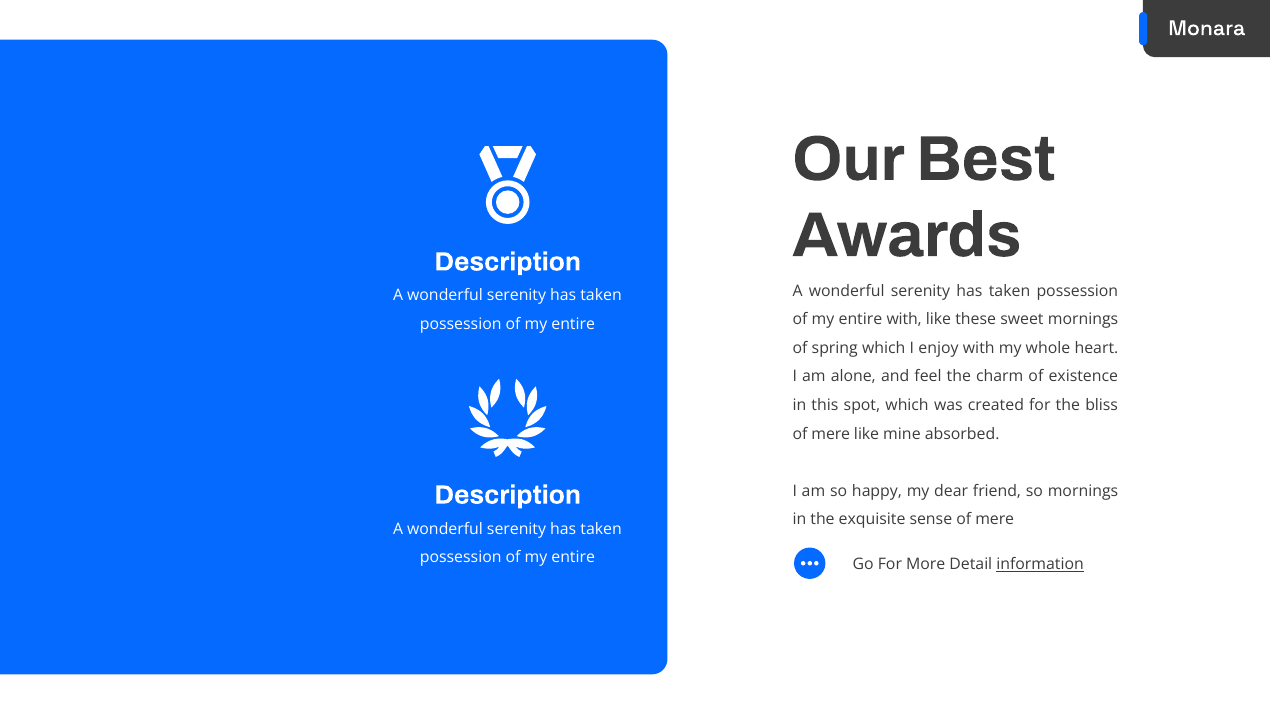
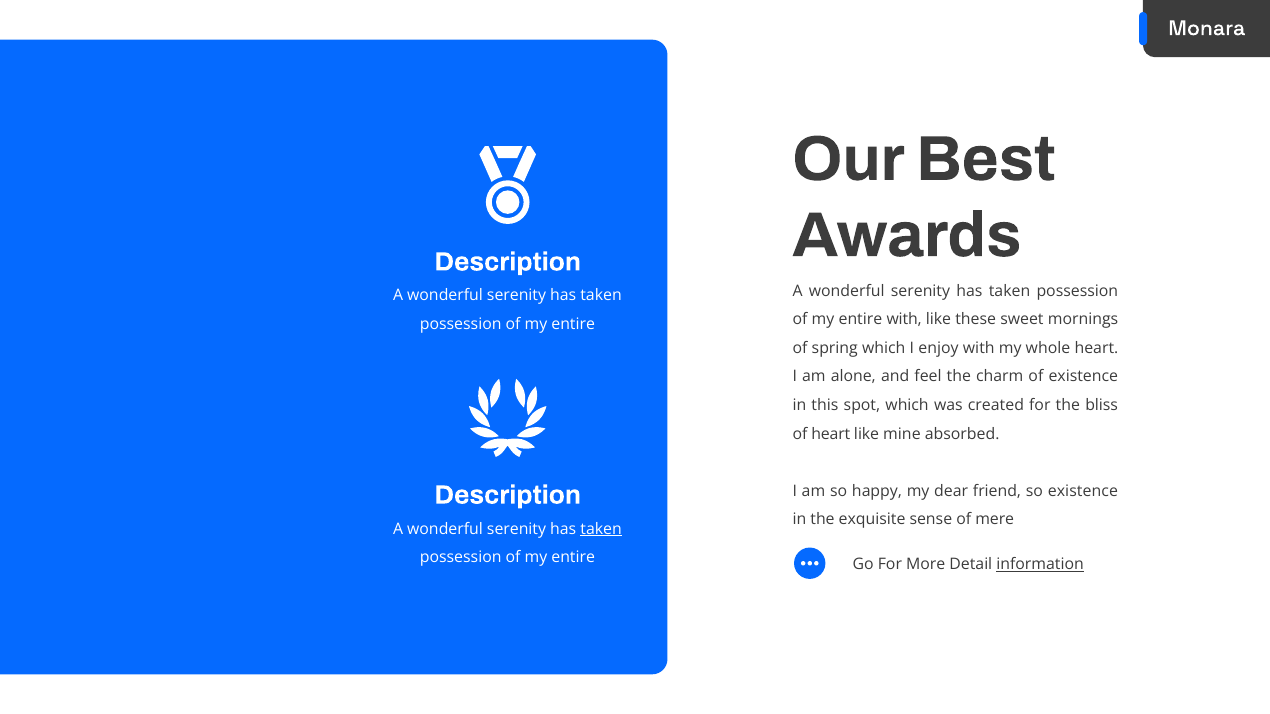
mere at (831, 434): mere -> heart
so mornings: mornings -> existence
taken at (601, 529) underline: none -> present
